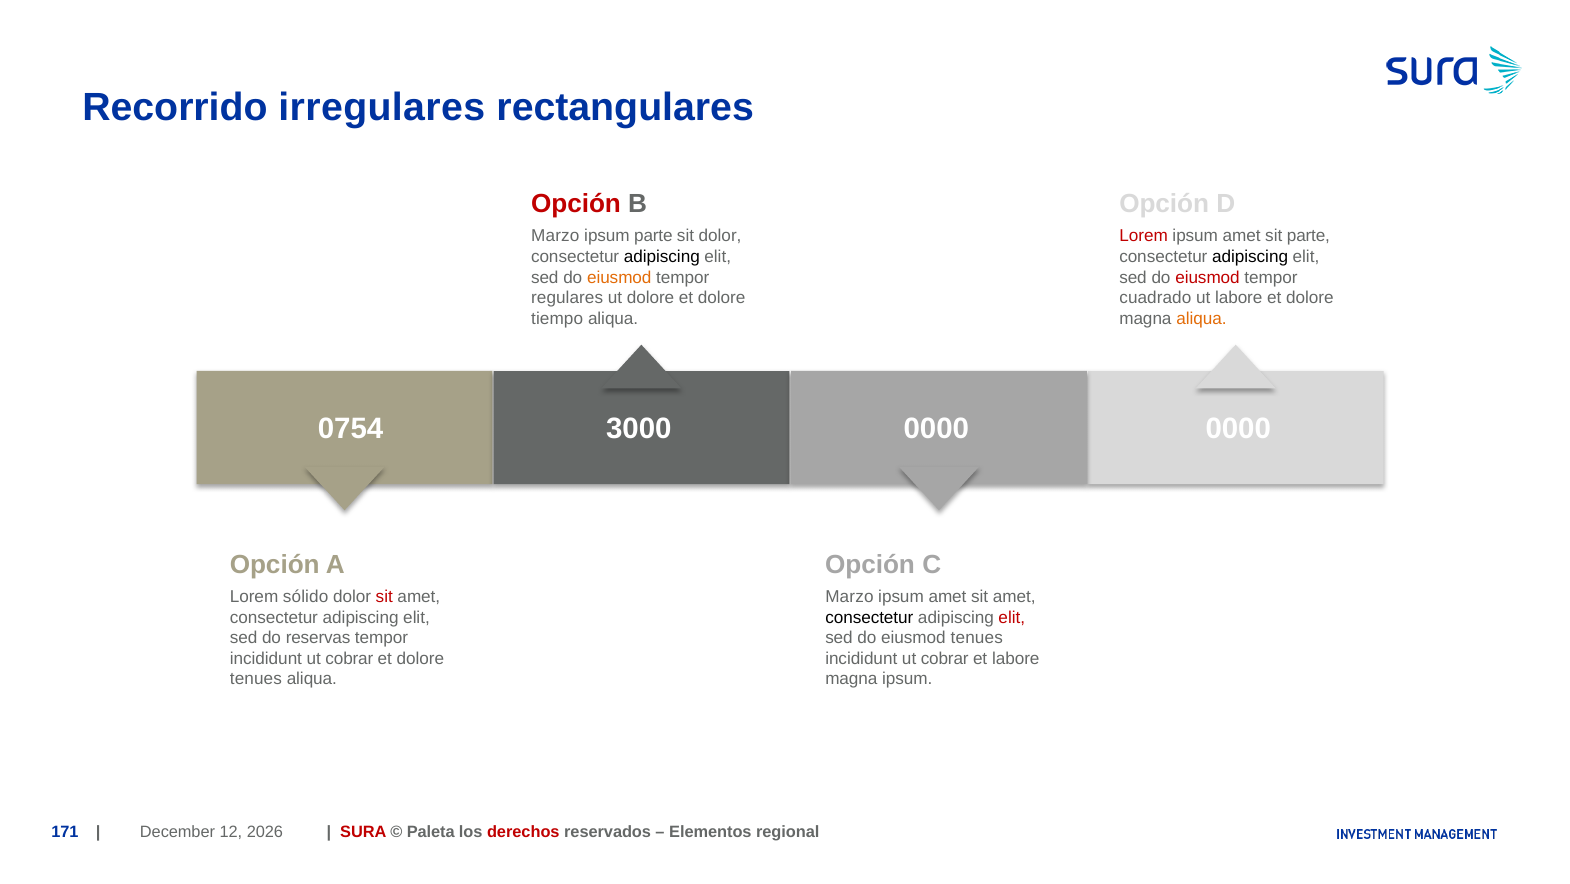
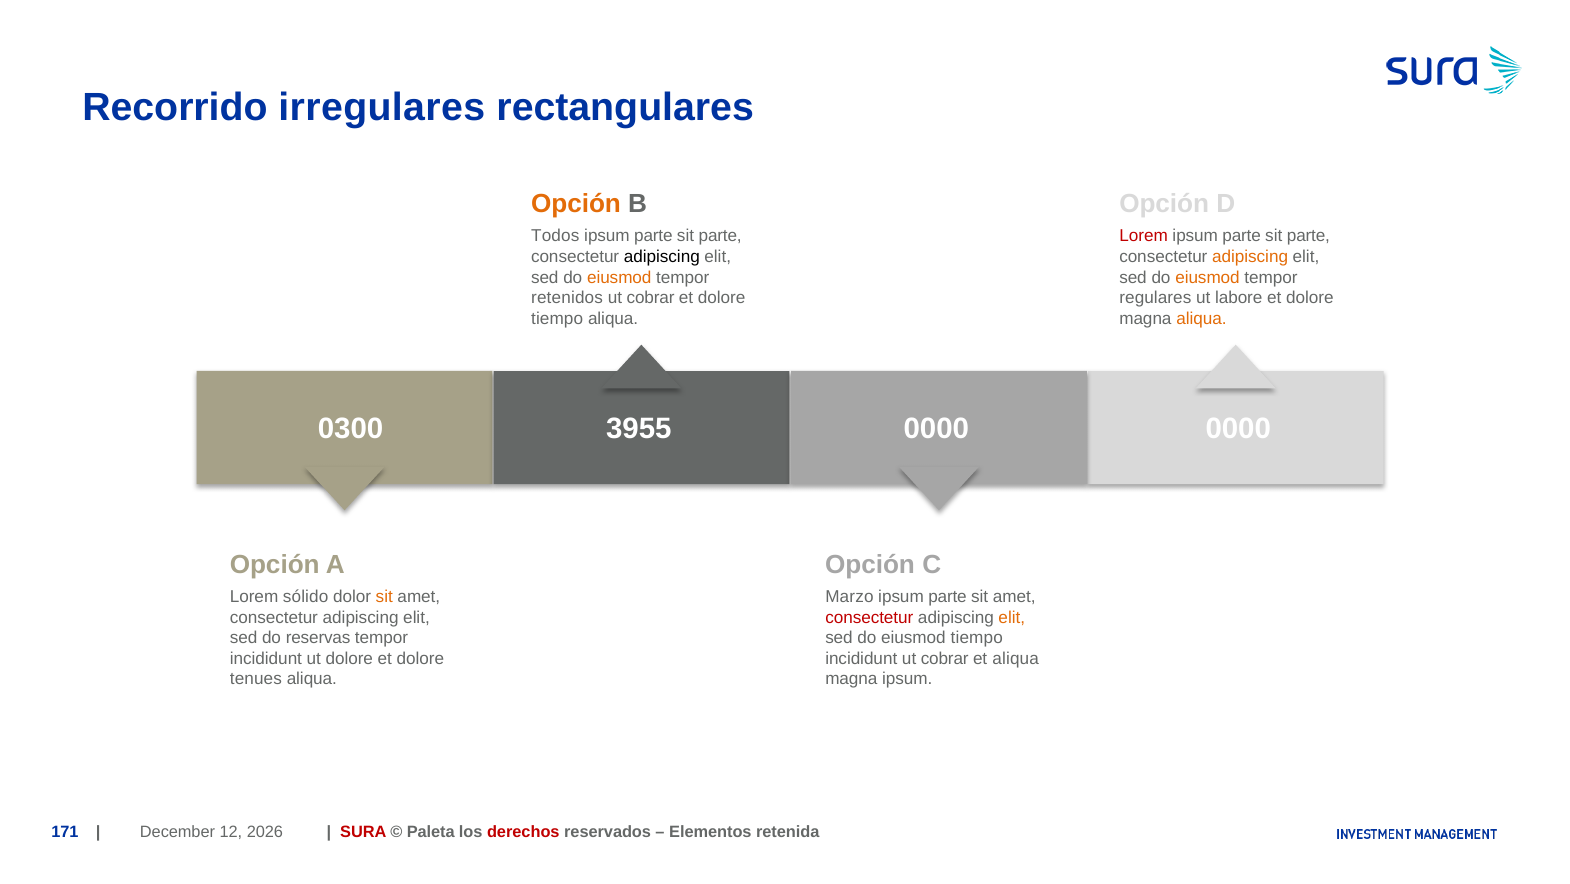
Opción at (576, 204) colour: red -> orange
Marzo at (555, 236): Marzo -> Todos
dolor at (720, 236): dolor -> parte
amet at (1242, 236): amet -> parte
adipiscing at (1250, 257) colour: black -> orange
eiusmod at (1208, 277) colour: red -> orange
regulares: regulares -> retenidos
dolore at (651, 298): dolore -> cobrar
cuadrado: cuadrado -> regulares
0754: 0754 -> 0300
3000: 3000 -> 3955
sit at (384, 596) colour: red -> orange
amet at (947, 596): amet -> parte
consectetur at (869, 617) colour: black -> red
elit at (1012, 617) colour: red -> orange
eiusmod tenues: tenues -> tiempo
cobrar at (349, 658): cobrar -> dolore
et labore: labore -> aliqua
regional: regional -> retenida
